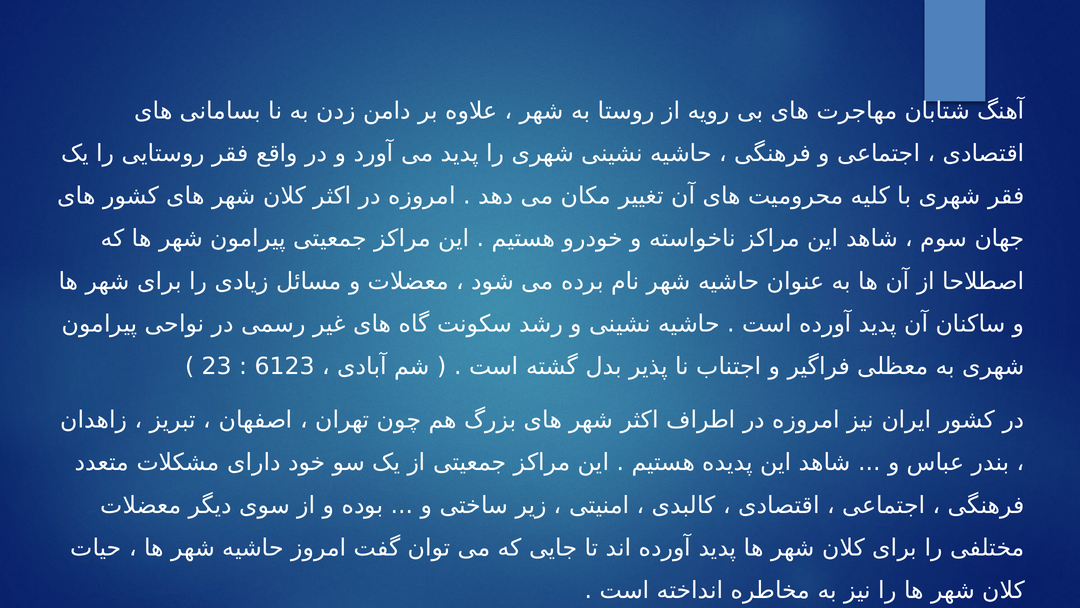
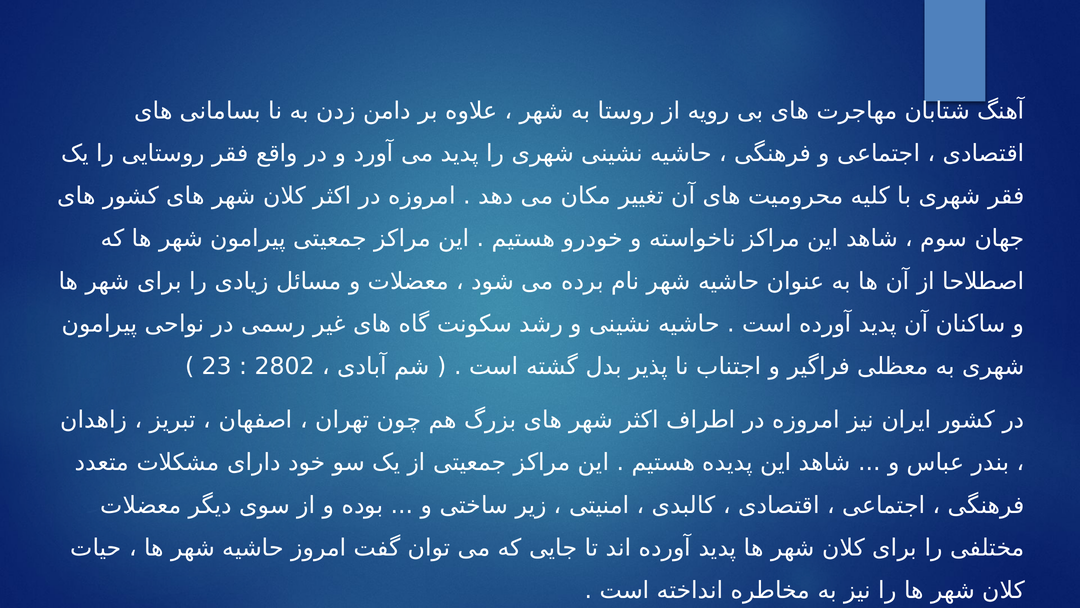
6123: 6123 -> 2802
